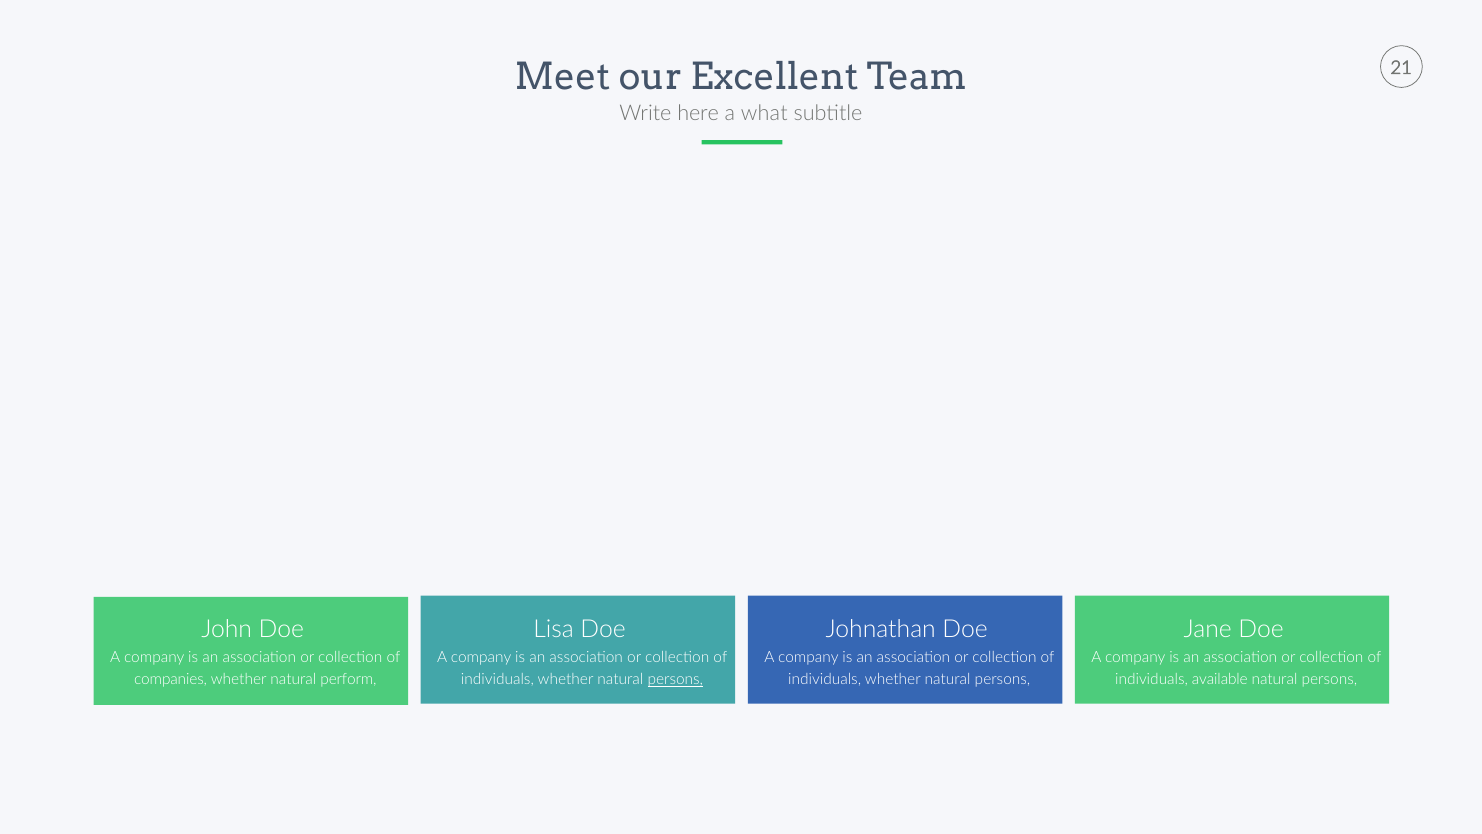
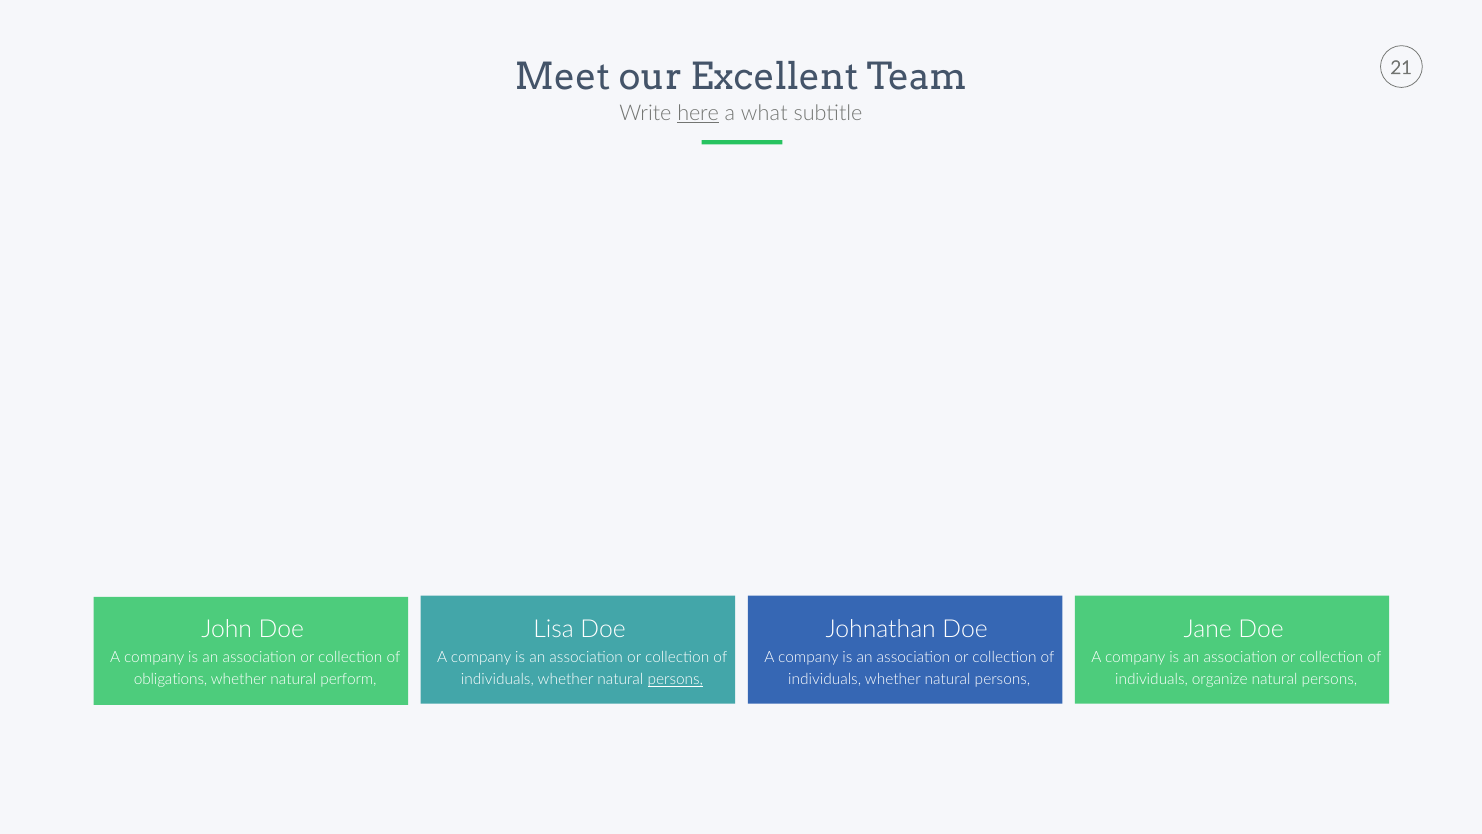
here underline: none -> present
companies: companies -> obligations
available: available -> organize
